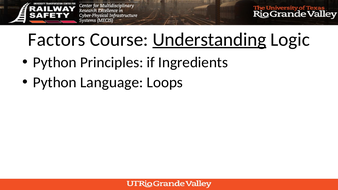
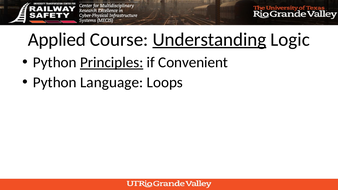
Factors: Factors -> Applied
Principles underline: none -> present
Ingredients: Ingredients -> Convenient
